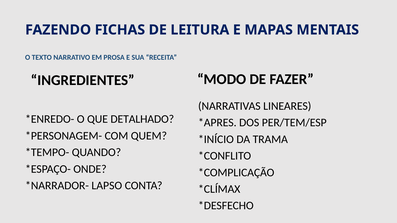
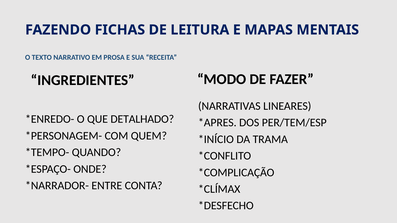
LAPSO: LAPSO -> ENTRE
